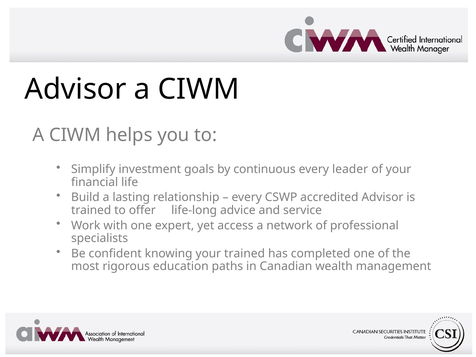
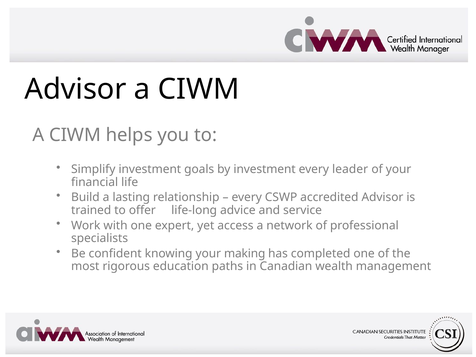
by continuous: continuous -> investment
your trained: trained -> making
